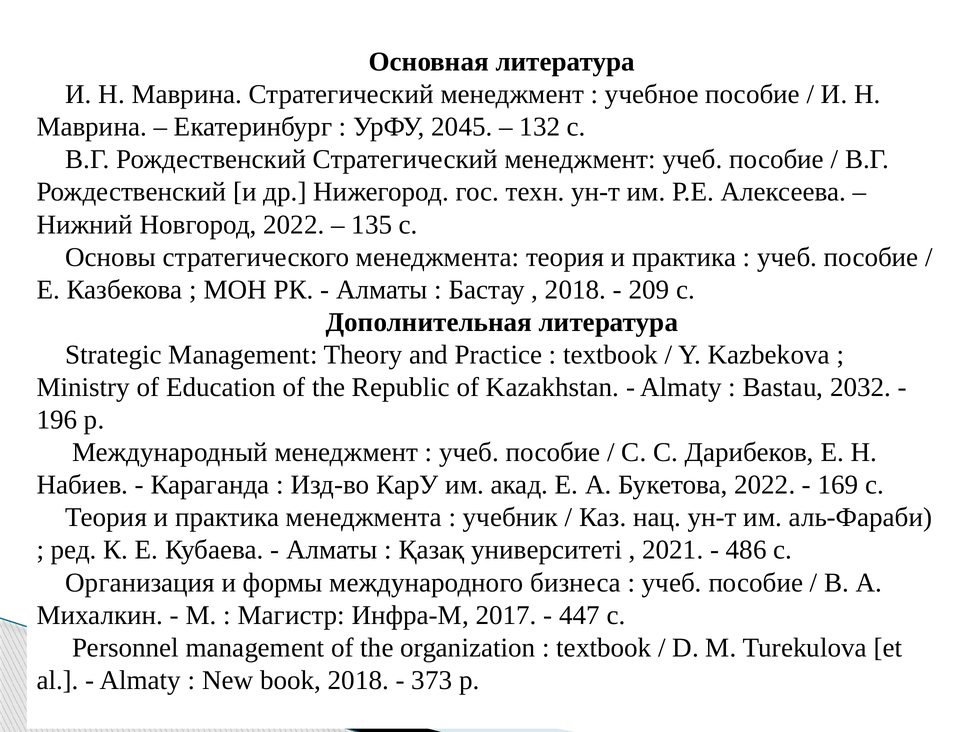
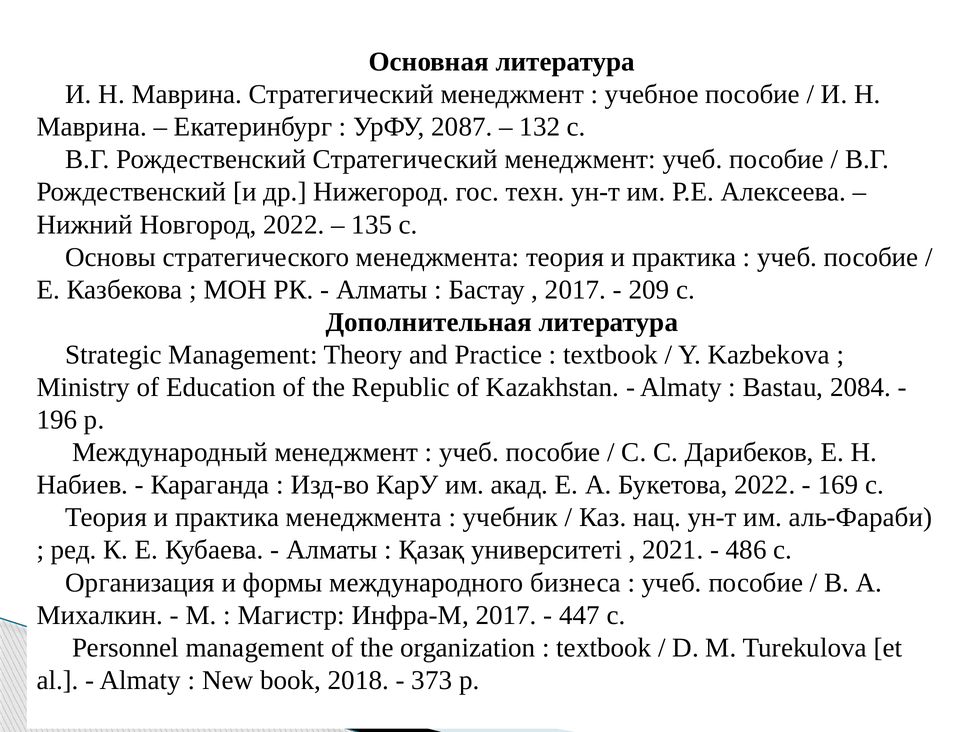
2045: 2045 -> 2087
2018 at (576, 289): 2018 -> 2017
2032: 2032 -> 2084
